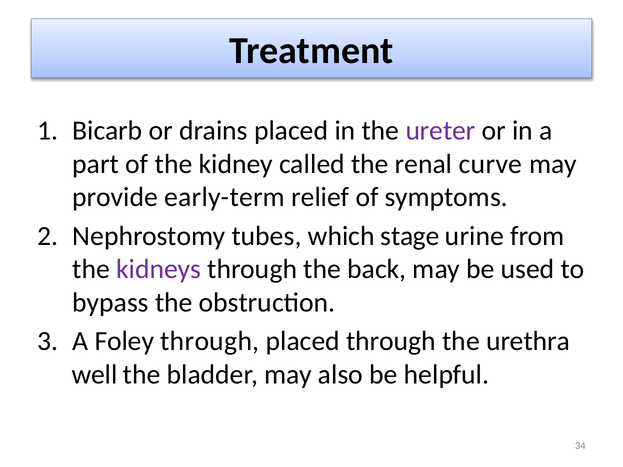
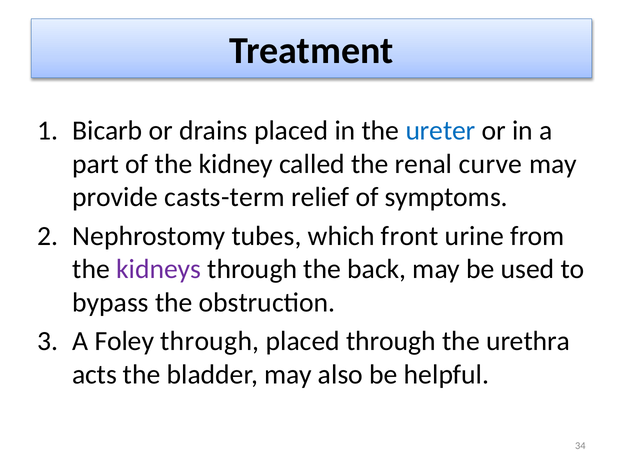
ureter colour: purple -> blue
early-term: early-term -> casts-term
stage: stage -> front
well: well -> acts
